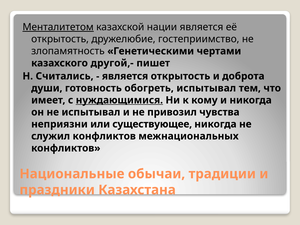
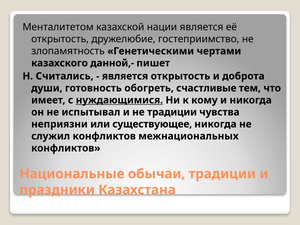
Менталитетом underline: present -> none
другой,-: другой,- -> данной,-
обогреть испытывал: испытывал -> счастливые
не привозил: привозил -> традиции
